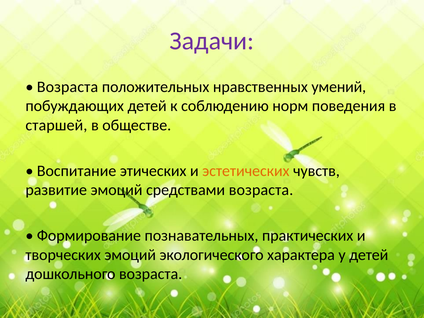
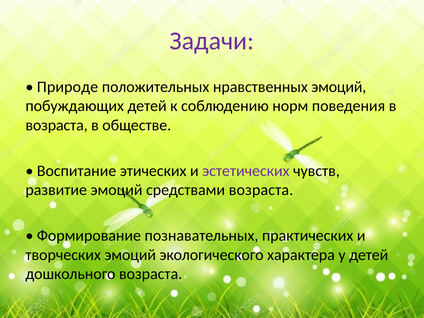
Возраста at (68, 87): Возраста -> Природе
нравственных умений: умений -> эмоций
старшей at (56, 125): старшей -> возраста
эстетических colour: orange -> purple
